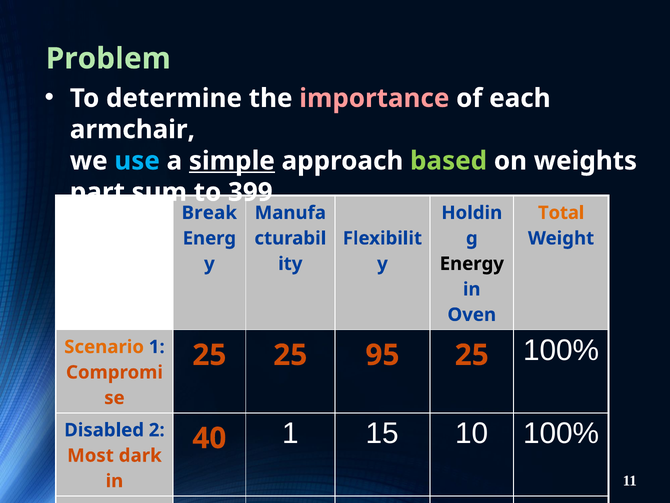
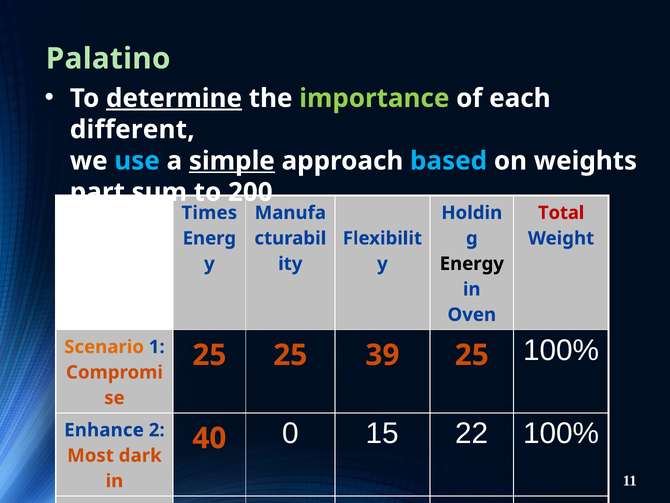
Problem: Problem -> Palatino
determine underline: none -> present
importance colour: pink -> light green
armchair: armchair -> different
based colour: light green -> light blue
399: 399 -> 200
Break: Break -> Times
Total colour: orange -> red
95: 95 -> 39
Disabled: Disabled -> Enhance
40 1: 1 -> 0
10: 10 -> 22
